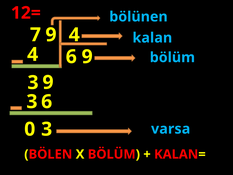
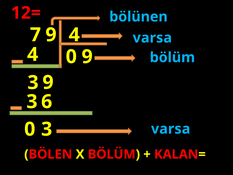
kalan at (152, 38): kalan -> varsa
6 at (71, 57): 6 -> 0
